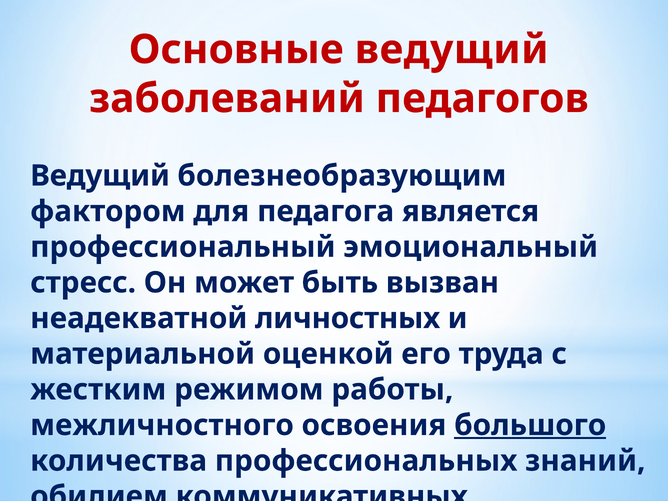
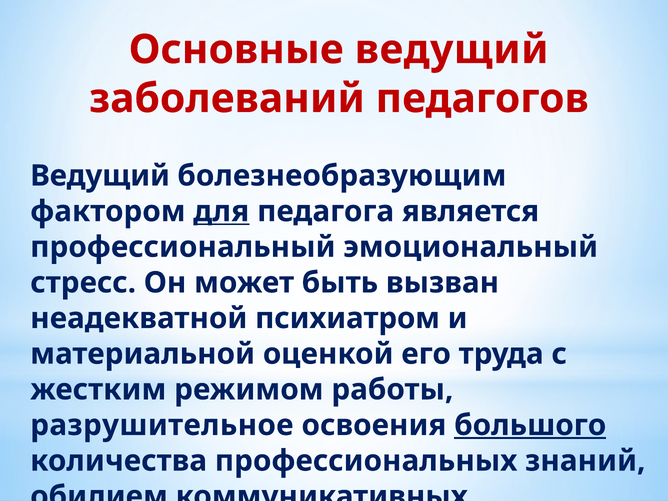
для underline: none -> present
личностных: личностных -> психиатром
межличностного at (162, 425): межличностного -> разрушительное
